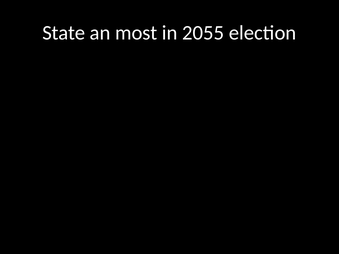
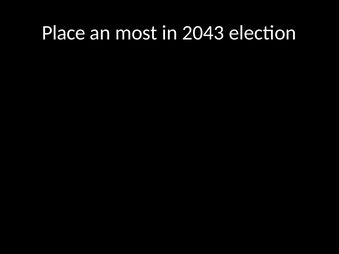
State: State -> Place
2055: 2055 -> 2043
